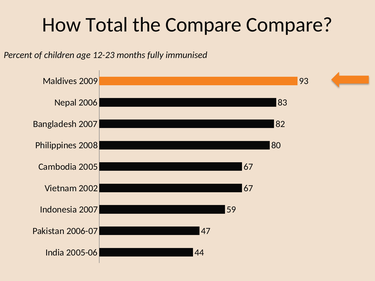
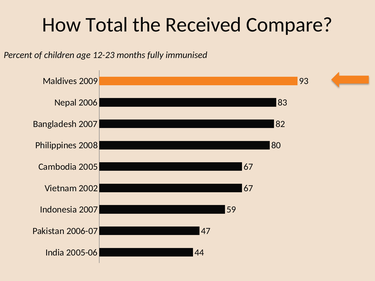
the Compare: Compare -> Received
